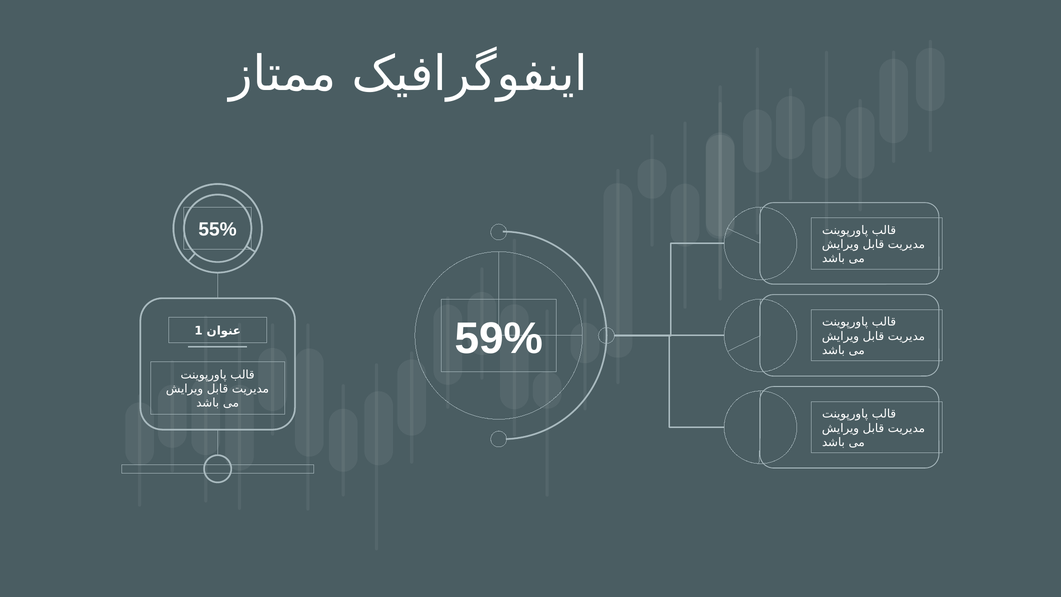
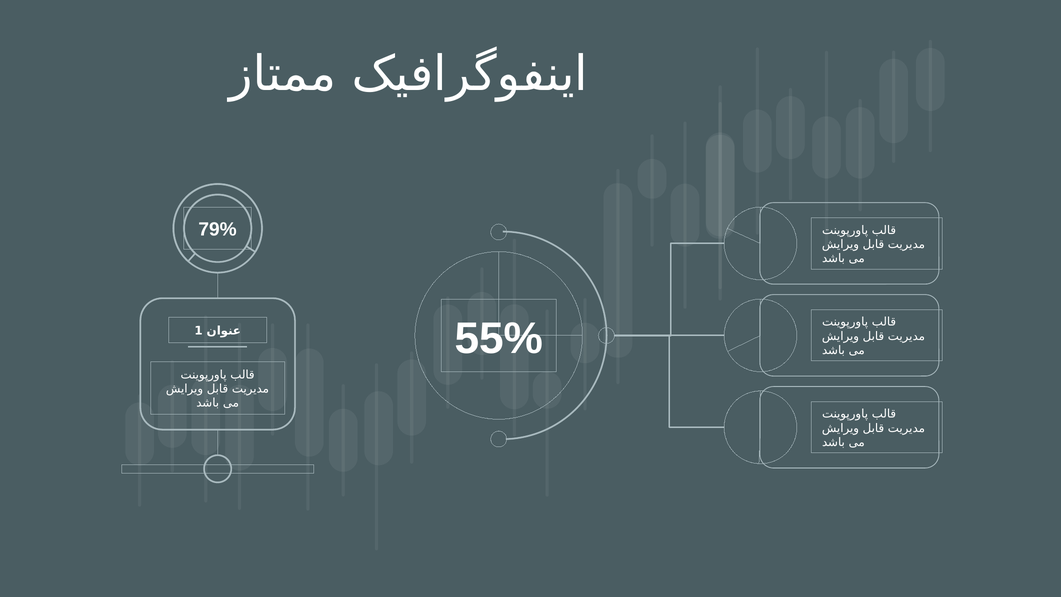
55%: 55% -> 79%
59%: 59% -> 55%
